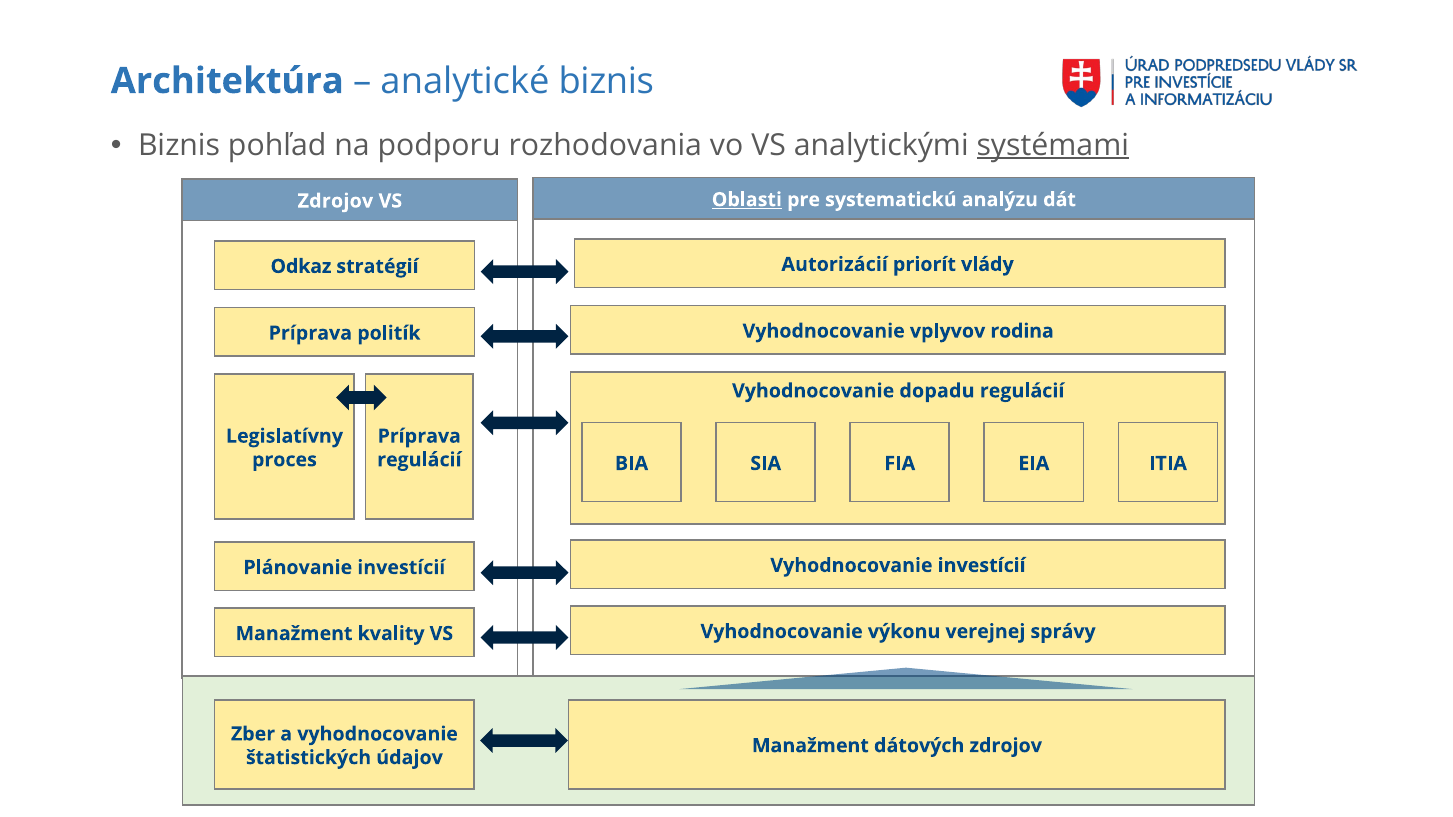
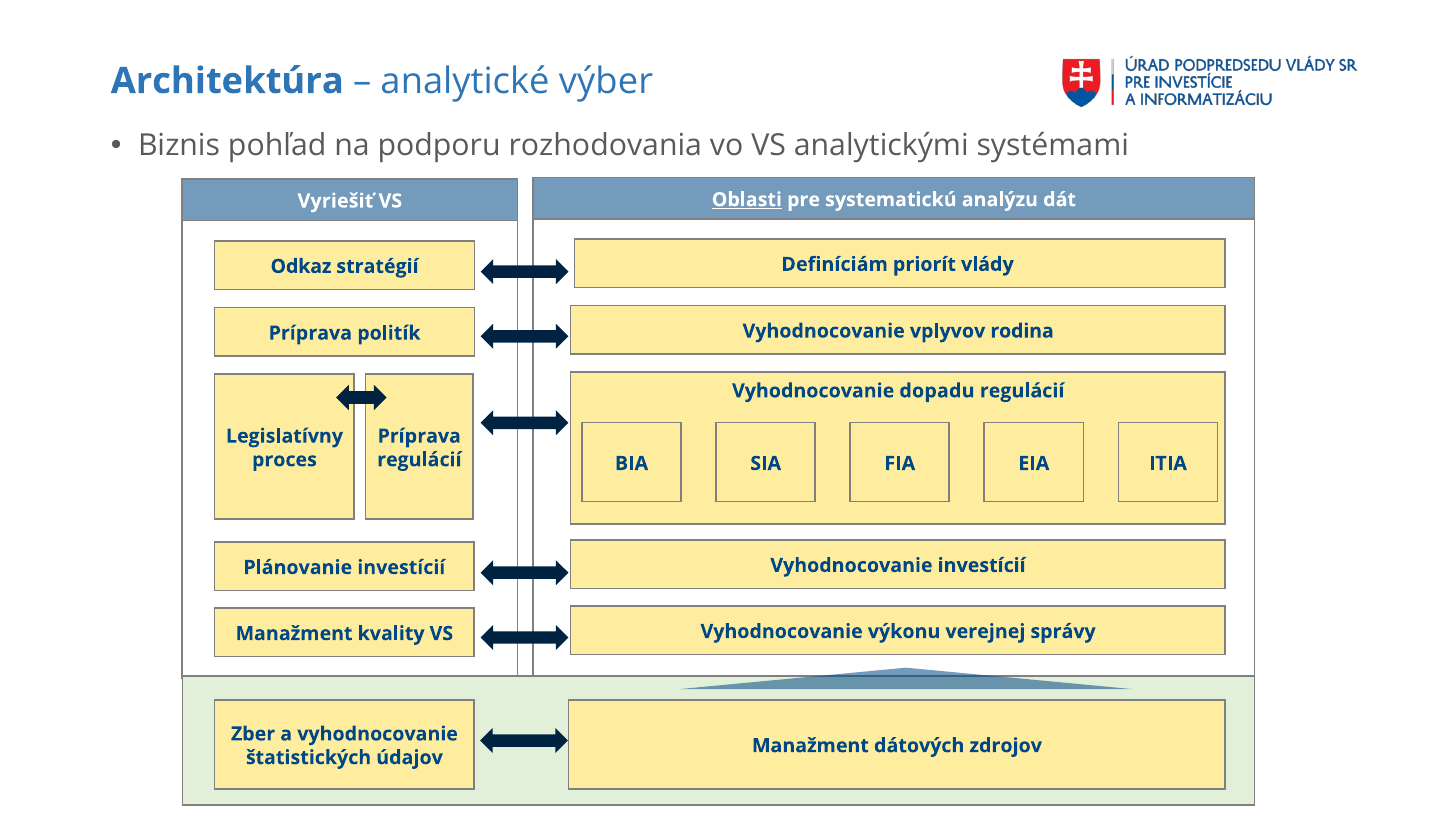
analytické biznis: biznis -> výber
systémami underline: present -> none
Zdrojov at (335, 201): Zdrojov -> Vyriešiť
Autorizácií: Autorizácií -> Definíciám
